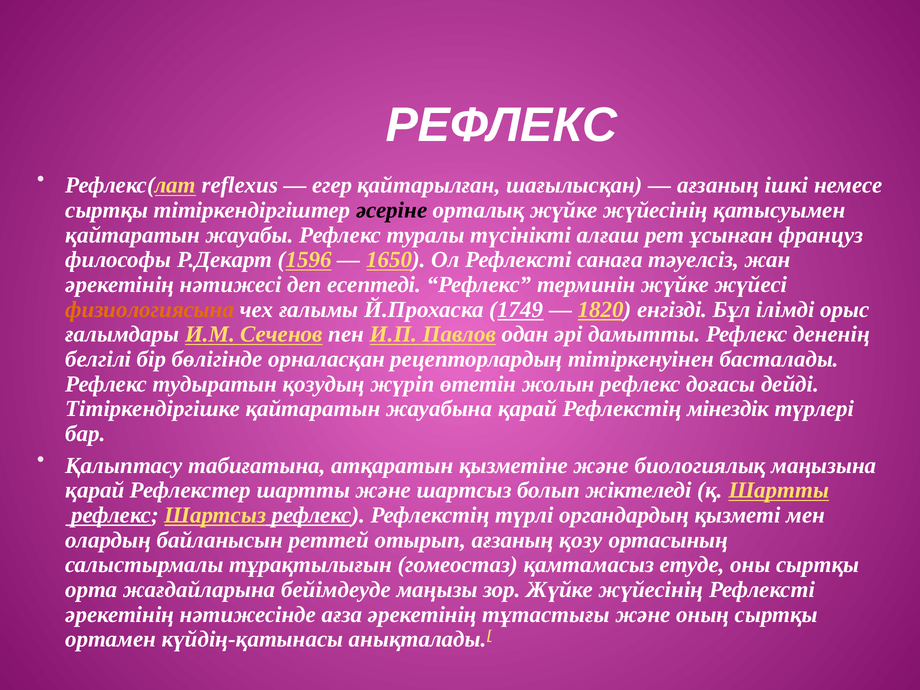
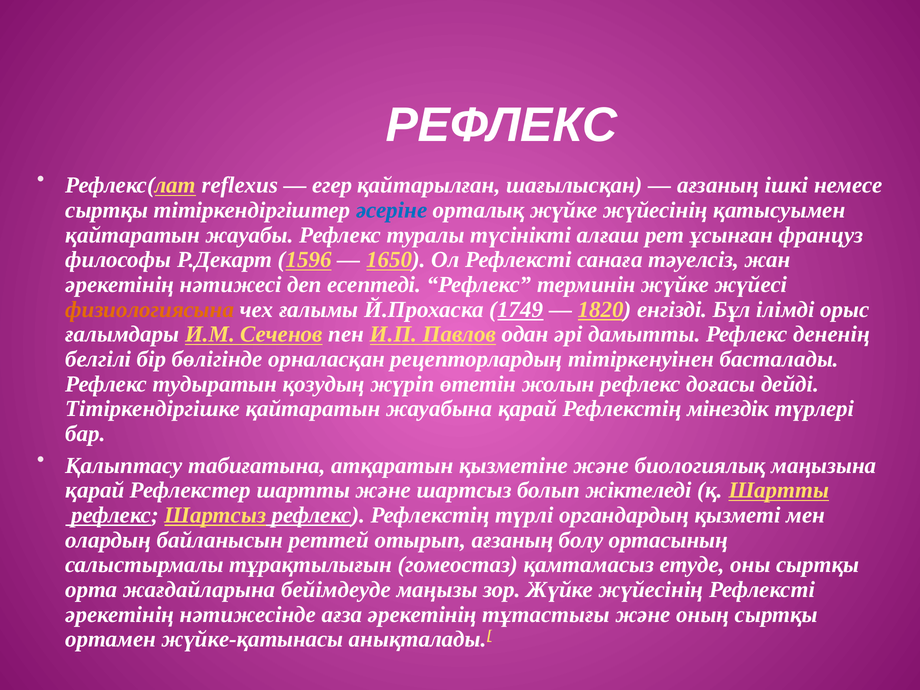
әсеріне colour: black -> blue
қозу: қозу -> болу
күйдің-қатынасы: күйдің-қатынасы -> жүйке-қатынасы
